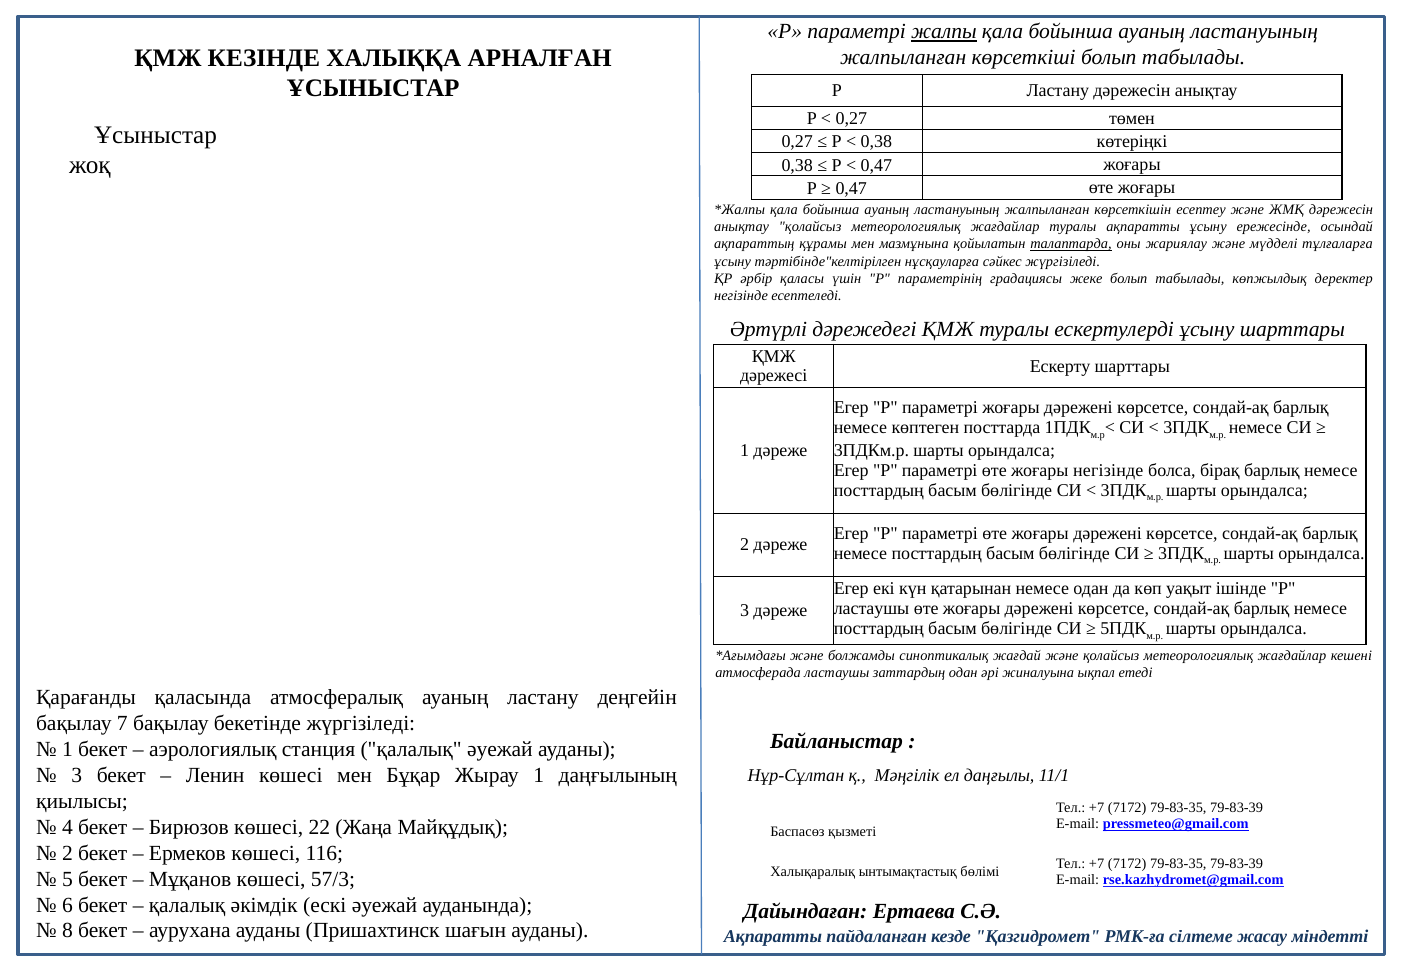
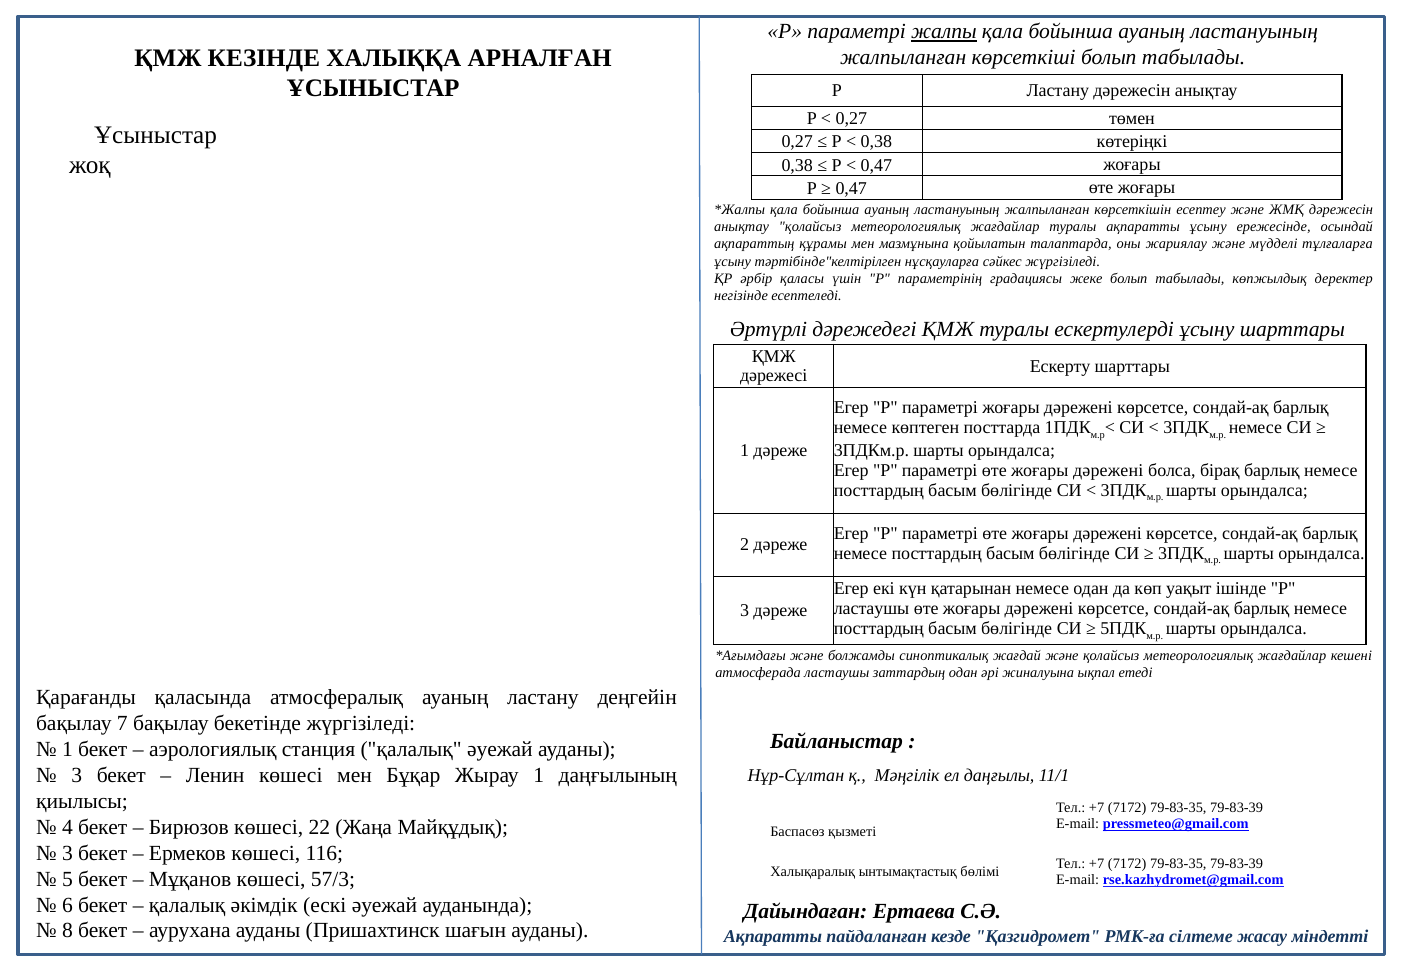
талаптарда underline: present -> none
негізінде at (1108, 471): негізінде -> дәрежені
2 at (67, 853): 2 -> 3
